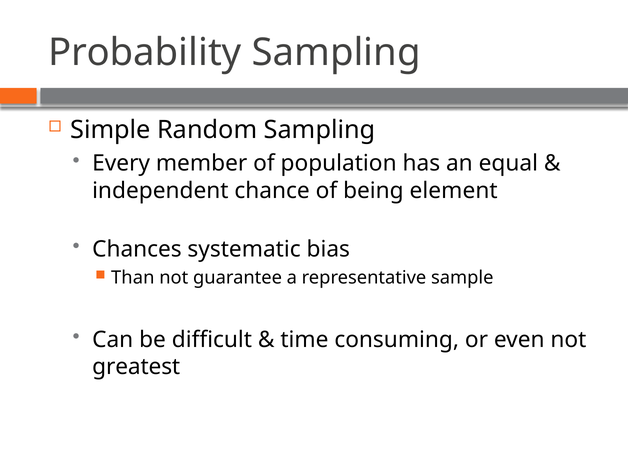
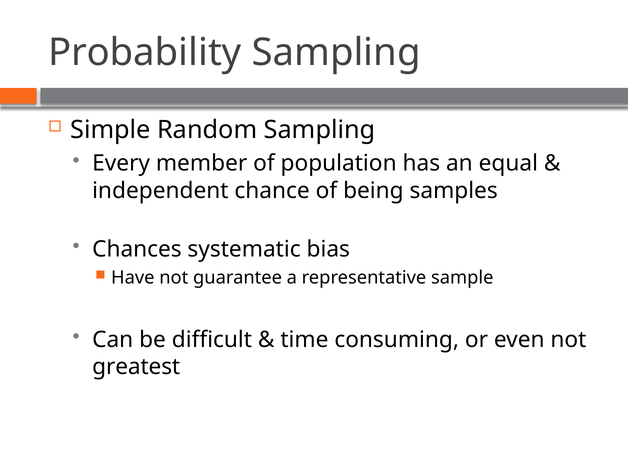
element: element -> samples
Than: Than -> Have
